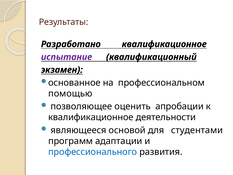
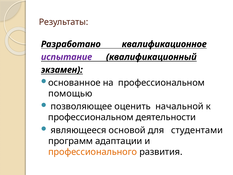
апробации: апробации -> начальной
квалификационное at (91, 117): квалификационное -> профессиональном
профессионального colour: blue -> orange
